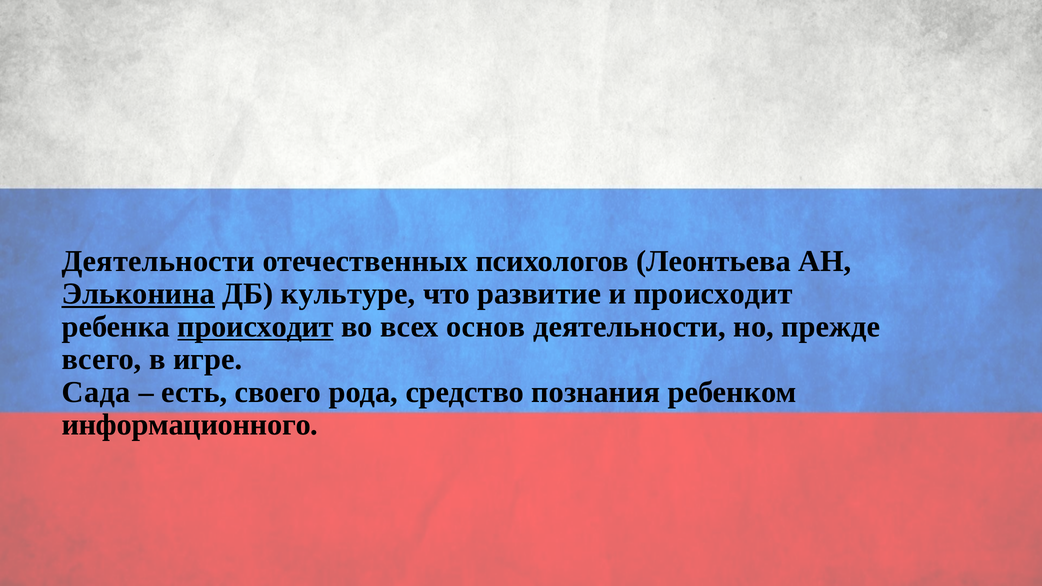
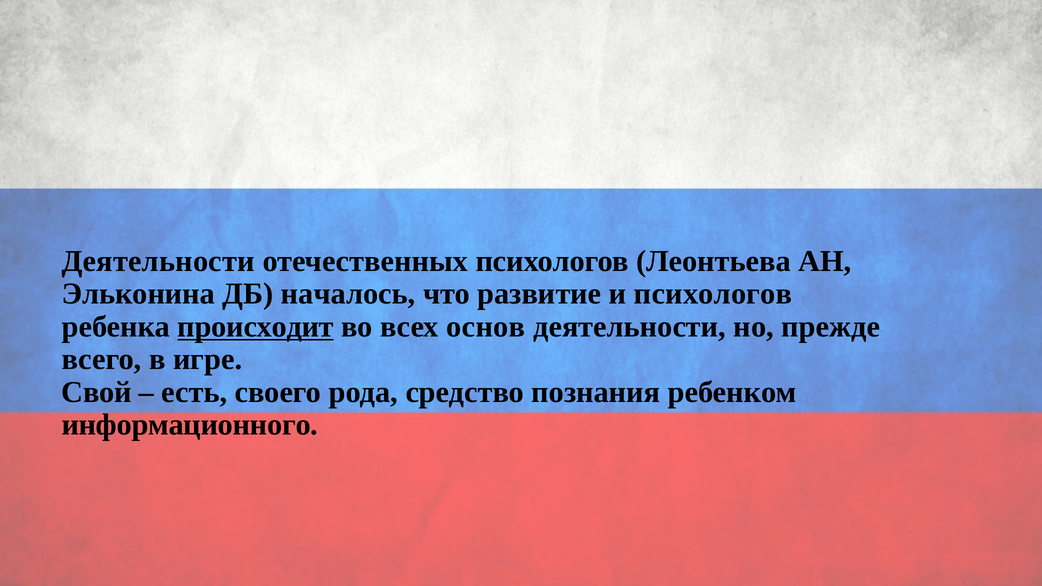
Эльконина underline: present -> none
культуре: культуре -> началось
и происходит: происходит -> психологов
Сада: Сада -> Свой
